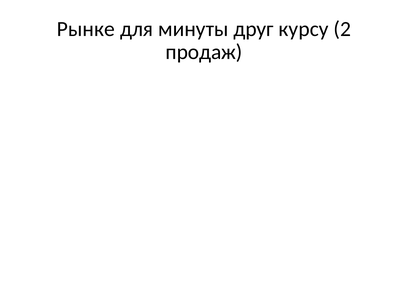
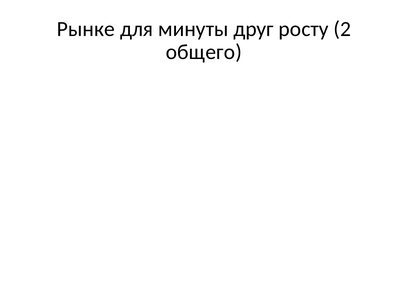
курсу: курсу -> росту
продаж: продаж -> общего
